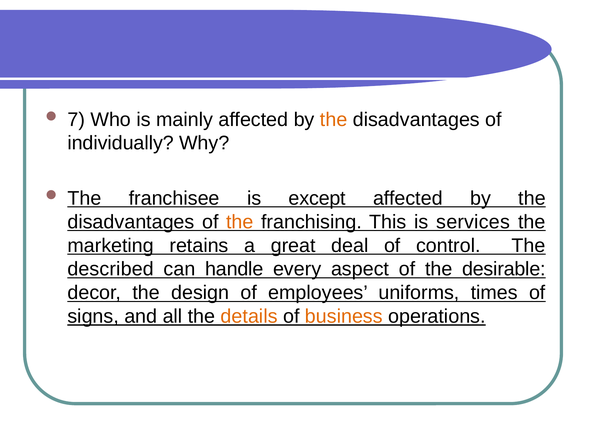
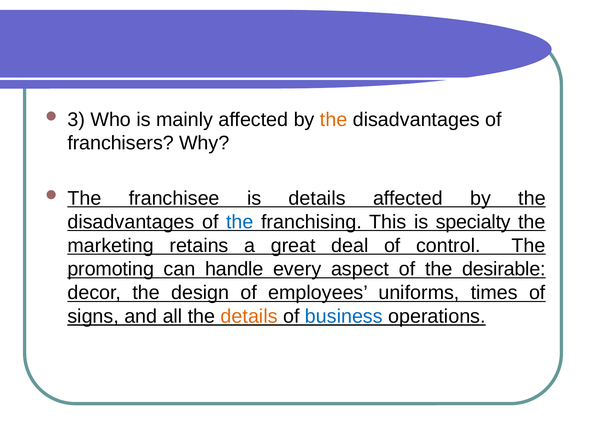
7: 7 -> 3
individually: individually -> franchisers
is except: except -> details
the at (240, 222) colour: orange -> blue
services: services -> specialty
described: described -> promoting
business colour: orange -> blue
